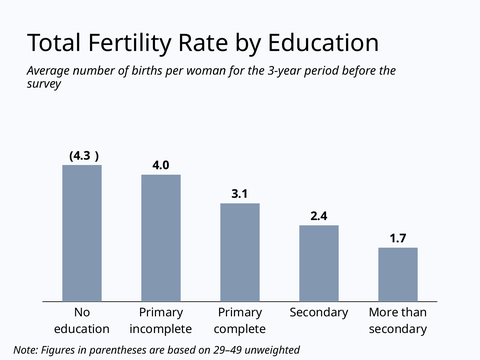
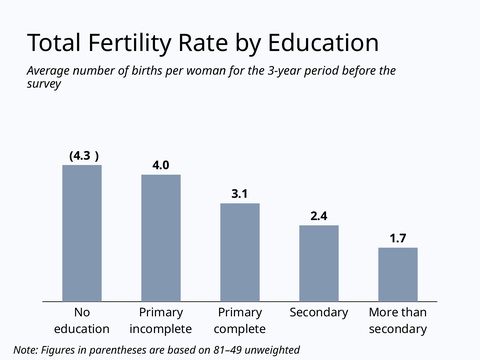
29–49: 29–49 -> 81–49
